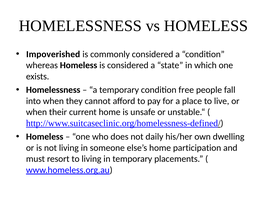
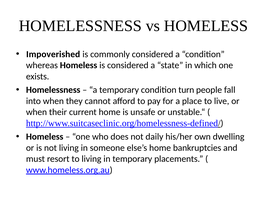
free: free -> turn
participation: participation -> bankruptcies
